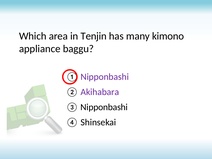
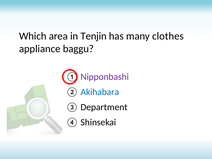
kimono: kimono -> clothes
Akihabara colour: purple -> blue
③ Nipponbashi: Nipponbashi -> Department
